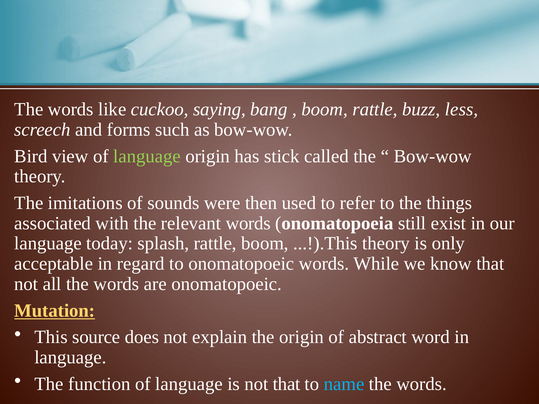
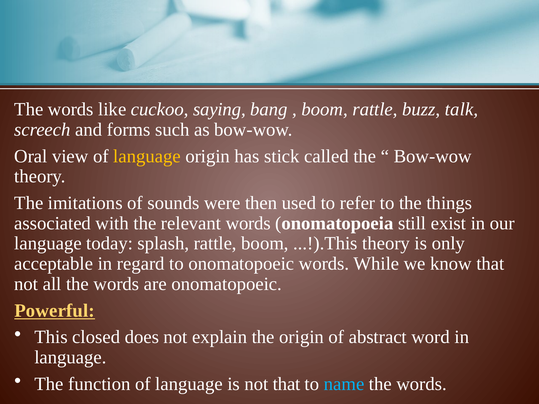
less: less -> talk
Bird: Bird -> Oral
language at (147, 156) colour: light green -> yellow
Mutation: Mutation -> Powerful
source: source -> closed
